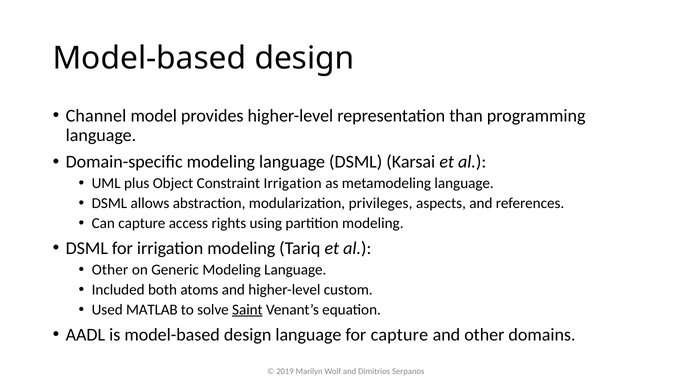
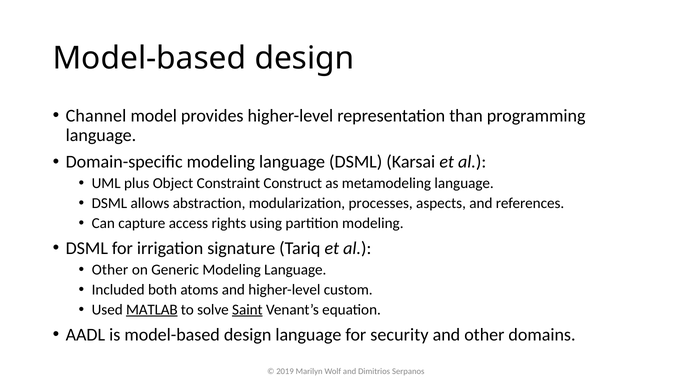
Constraint Irrigation: Irrigation -> Construct
privileges: privileges -> processes
irrigation modeling: modeling -> signature
MATLAB underline: none -> present
for capture: capture -> security
